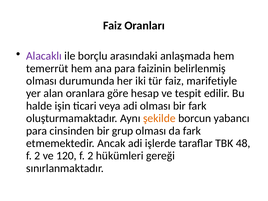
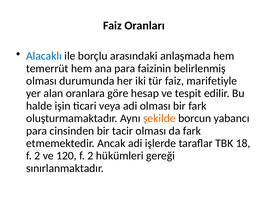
Alacaklı colour: purple -> blue
grup: grup -> tacir
48: 48 -> 18
